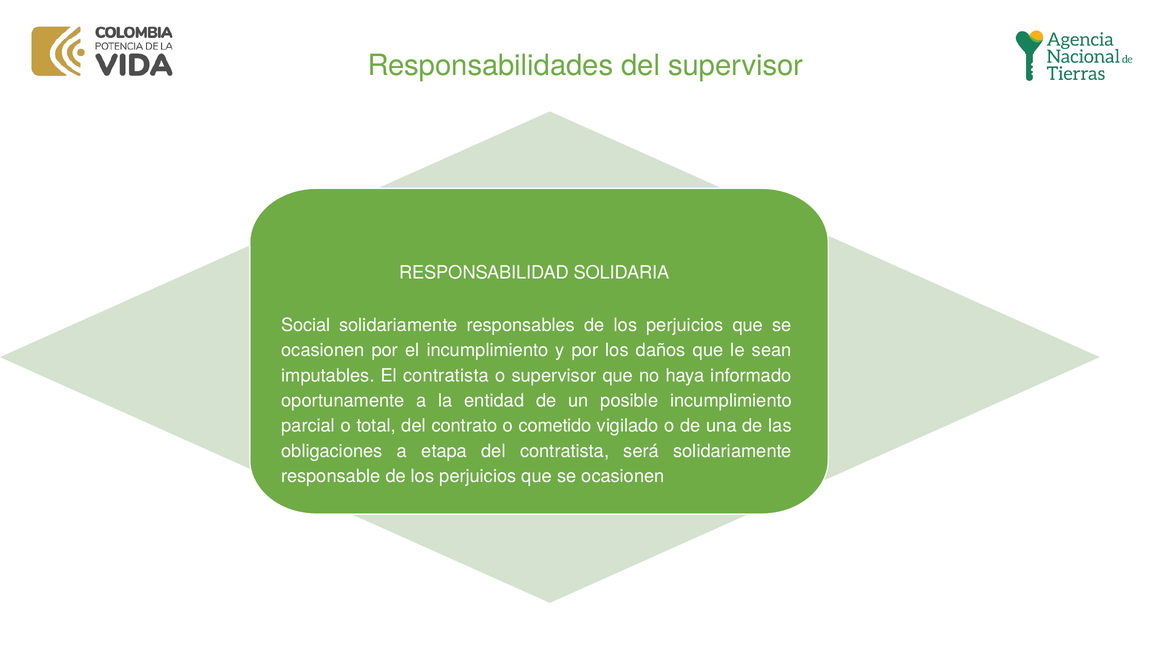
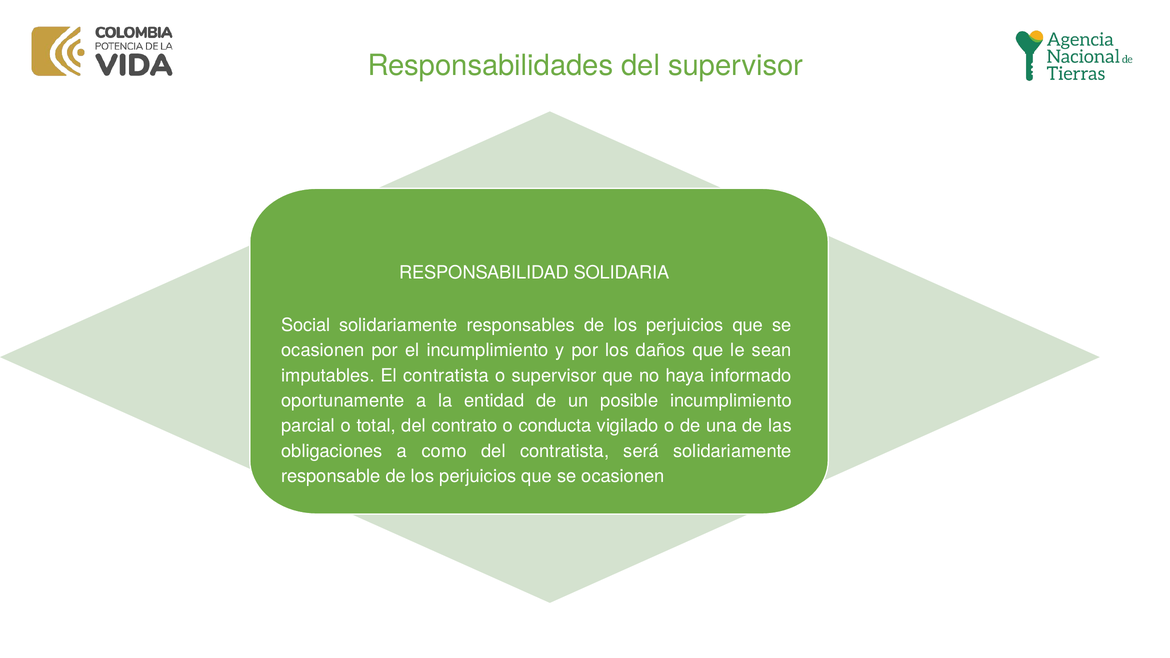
cometido: cometido -> conducta
etapa: etapa -> como
